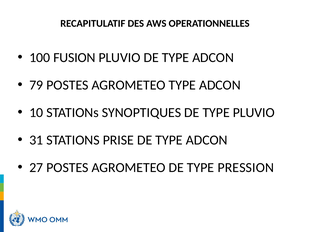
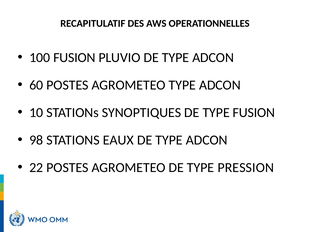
79: 79 -> 60
TYPE PLUVIO: PLUVIO -> FUSION
31: 31 -> 98
PRISE: PRISE -> EAUX
27: 27 -> 22
